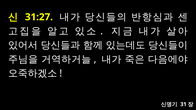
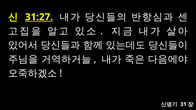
31:27 underline: none -> present
